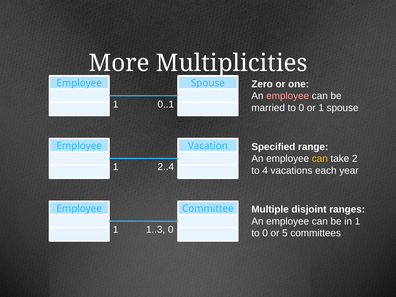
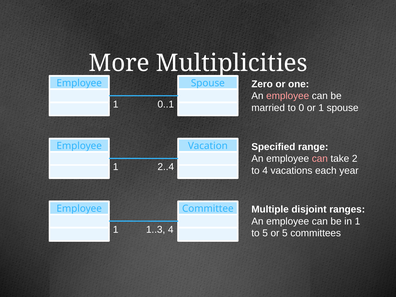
can at (320, 159) colour: yellow -> pink
1..3 0: 0 -> 4
0 at (265, 233): 0 -> 5
